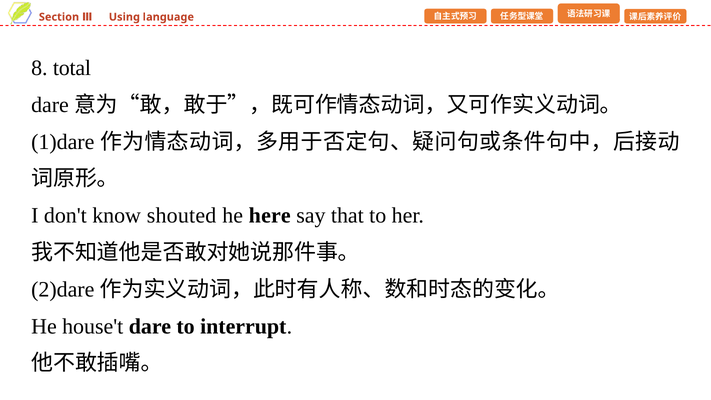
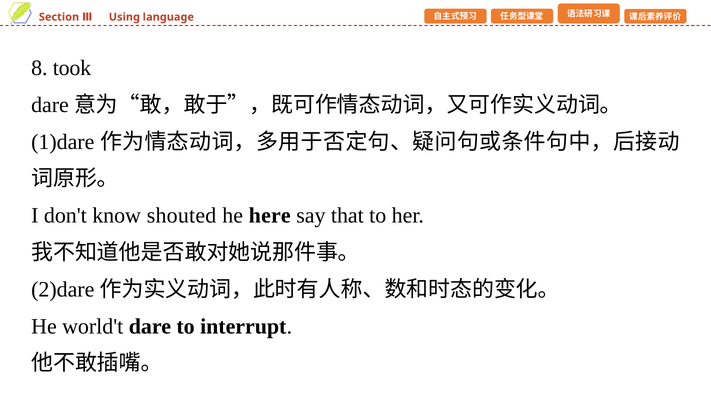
total: total -> took
house't: house't -> world't
